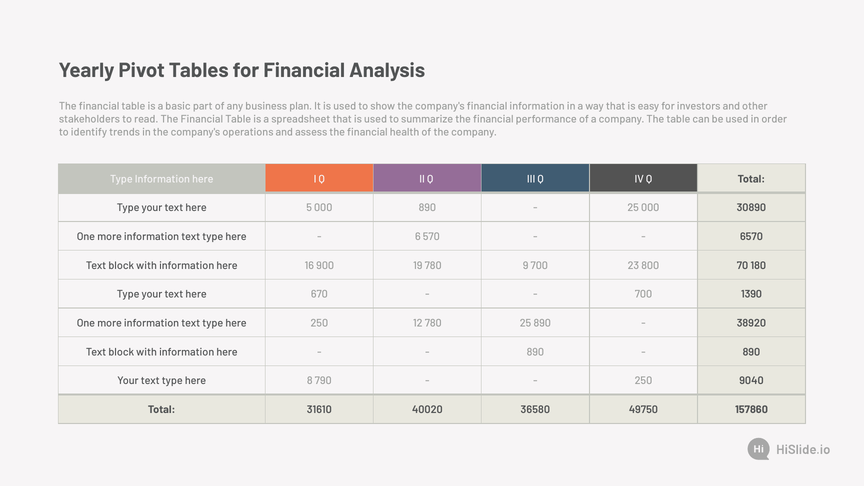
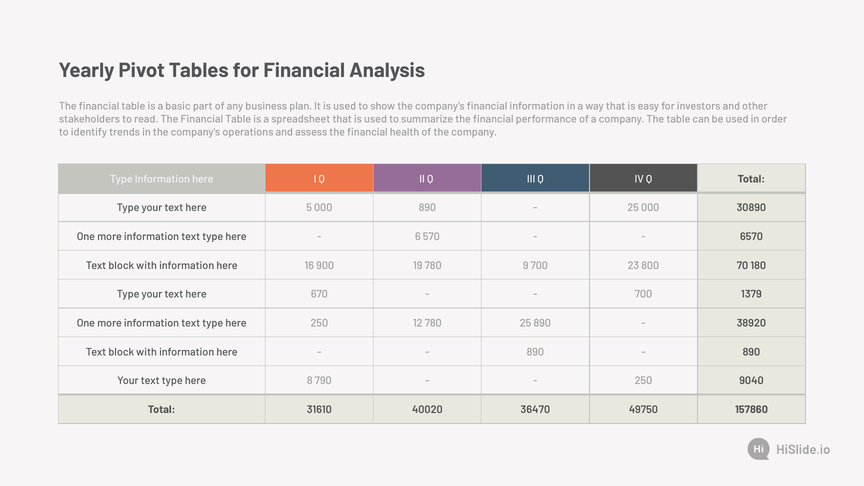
1390: 1390 -> 1379
36580: 36580 -> 36470
